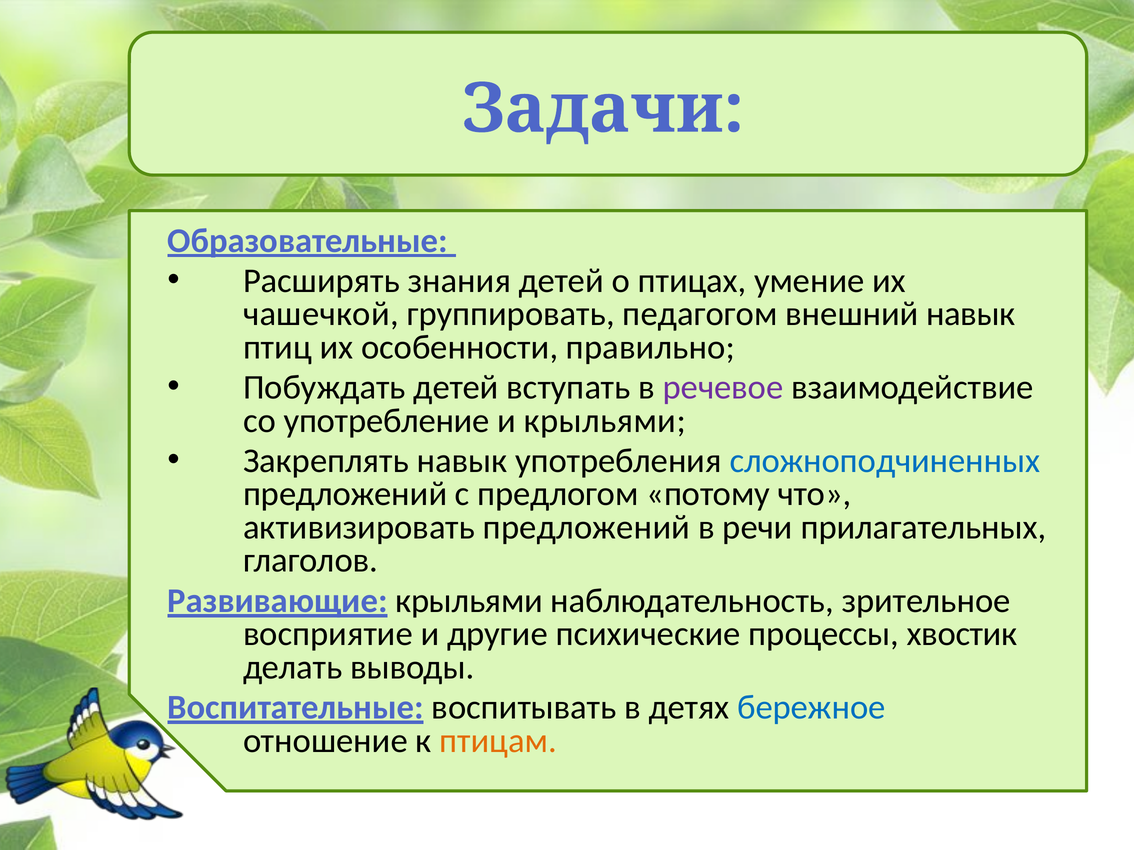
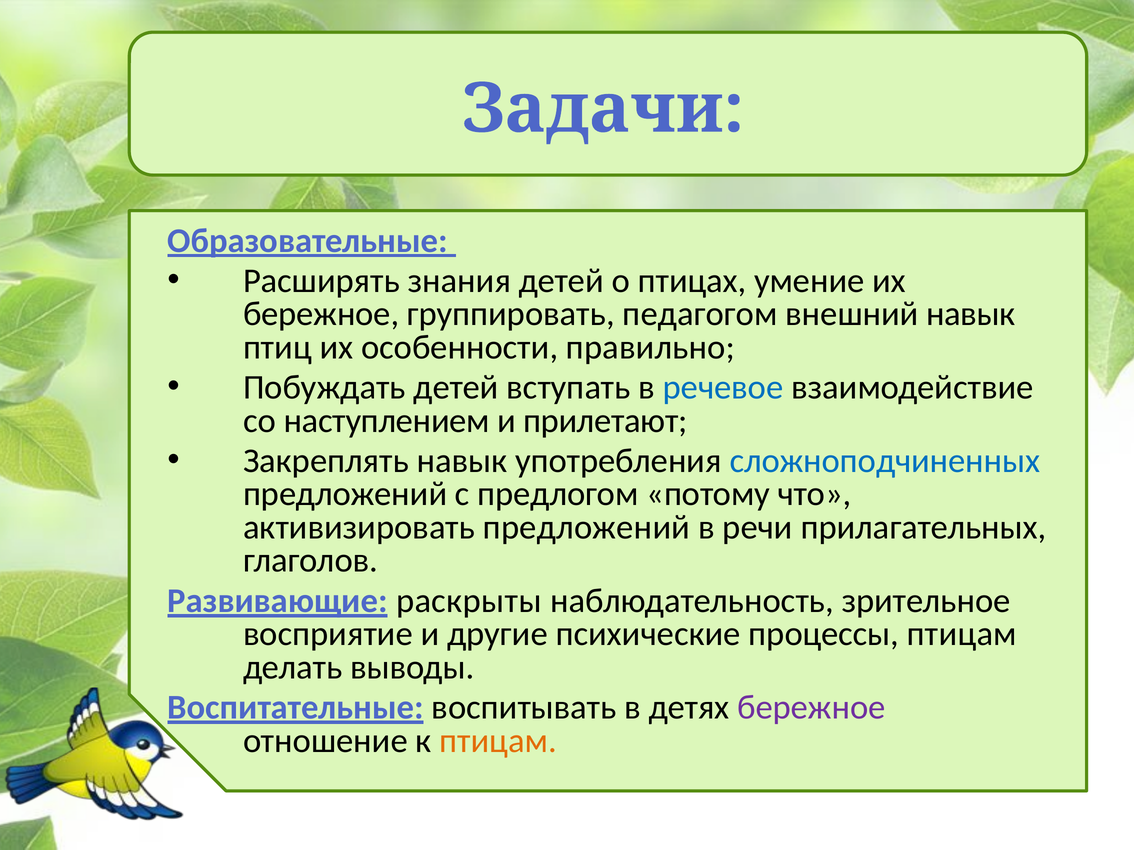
чашечкой at (321, 314): чашечкой -> бережное
речевое colour: purple -> blue
употребление: употребление -> наступлением
и крыльями: крыльями -> прилетают
Развивающие крыльями: крыльями -> раскрыты
процессы хвостик: хвостик -> птицам
бережное at (811, 708) colour: blue -> purple
